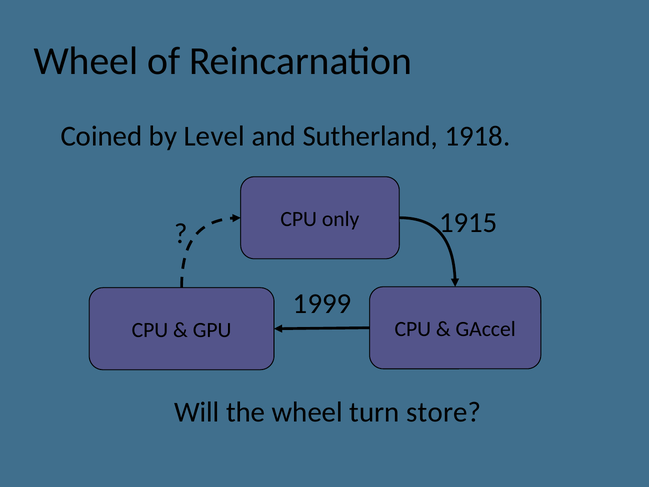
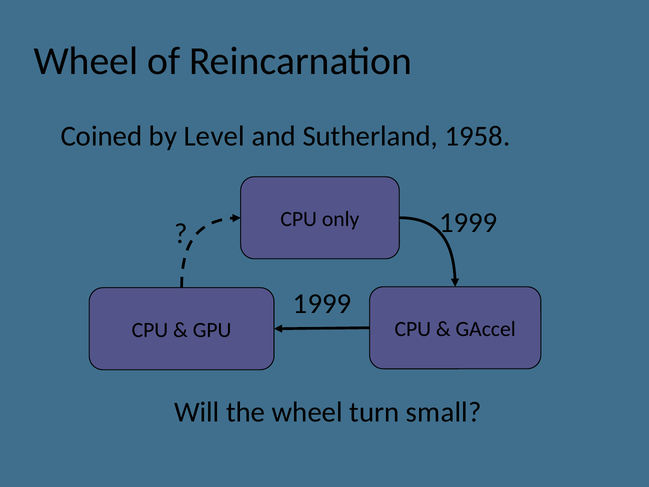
1918: 1918 -> 1958
1915 at (468, 223): 1915 -> 1999
store: store -> small
